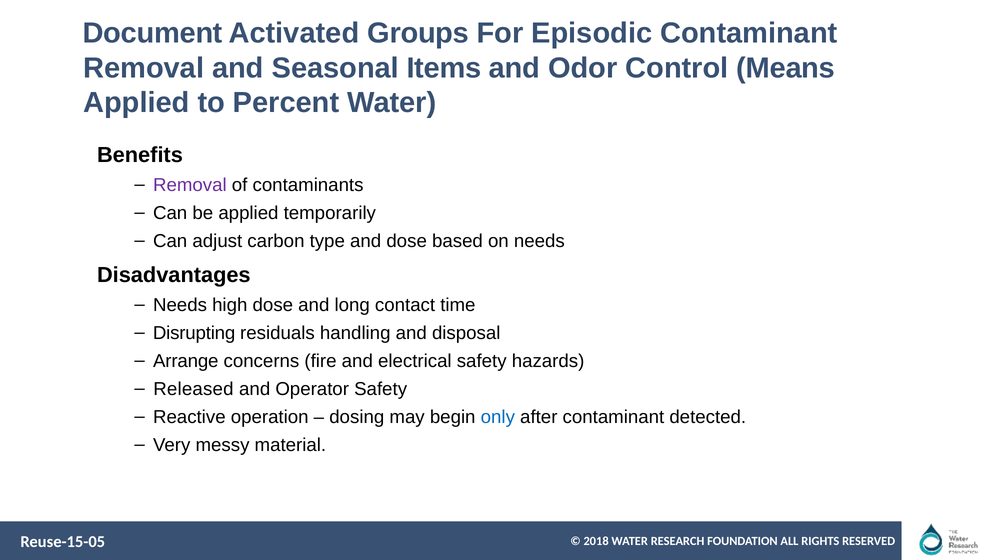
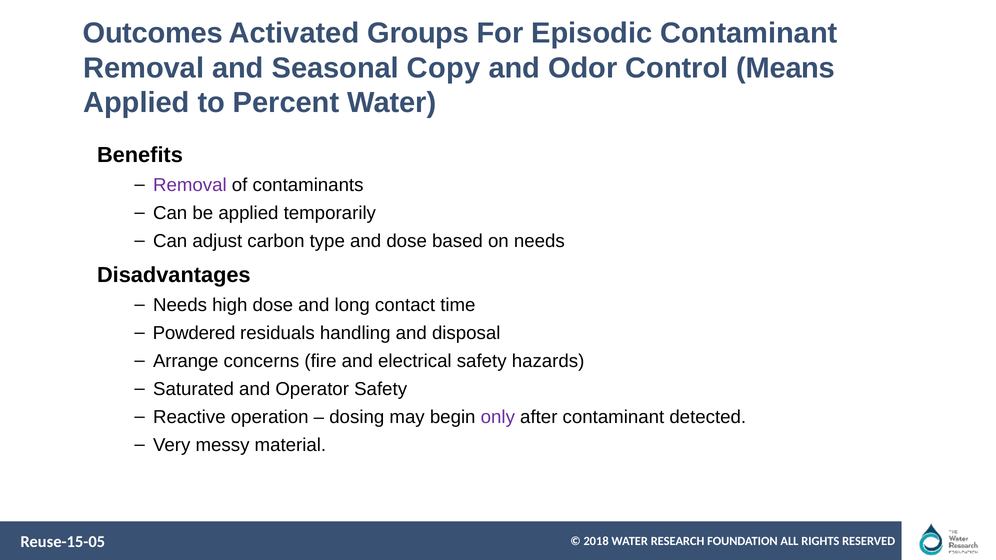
Document: Document -> Outcomes
Items: Items -> Copy
Disrupting: Disrupting -> Powdered
Released: Released -> Saturated
only colour: blue -> purple
